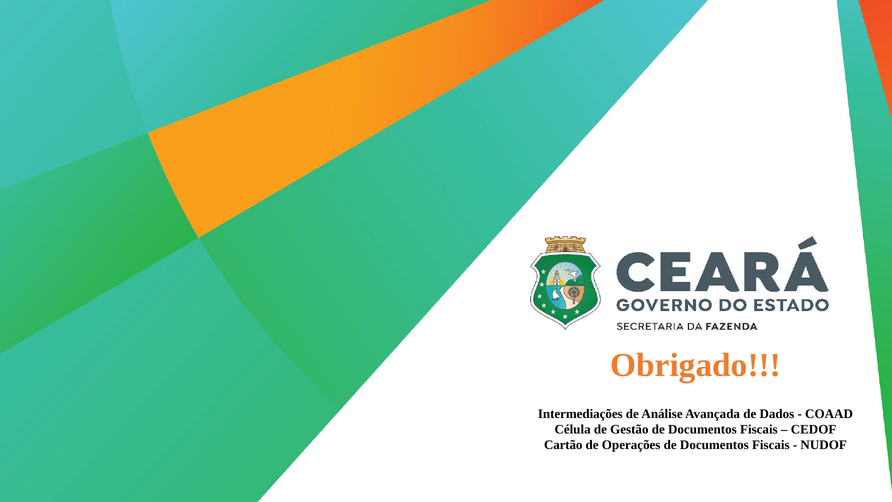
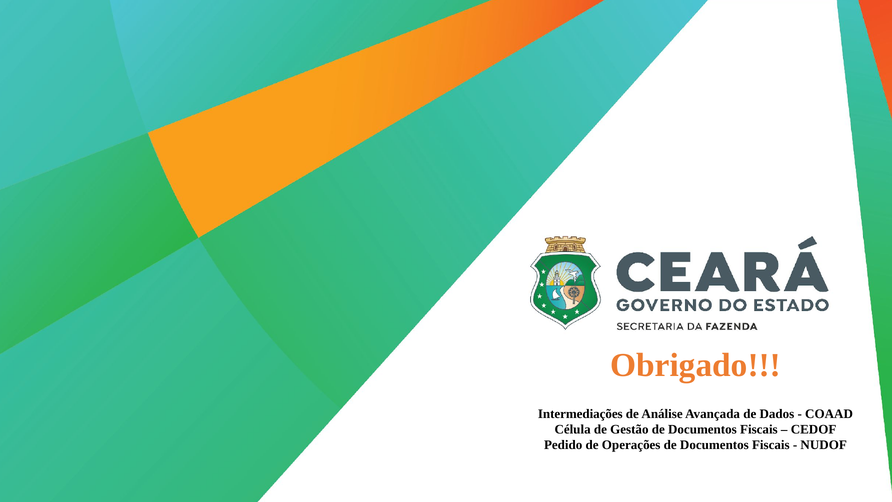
Cartão: Cartão -> Pedido
